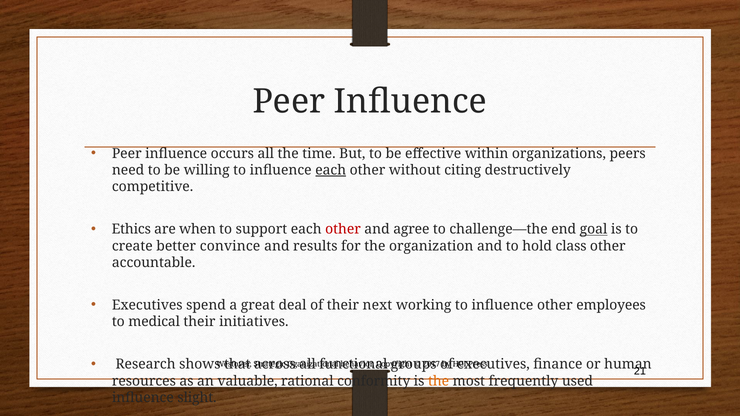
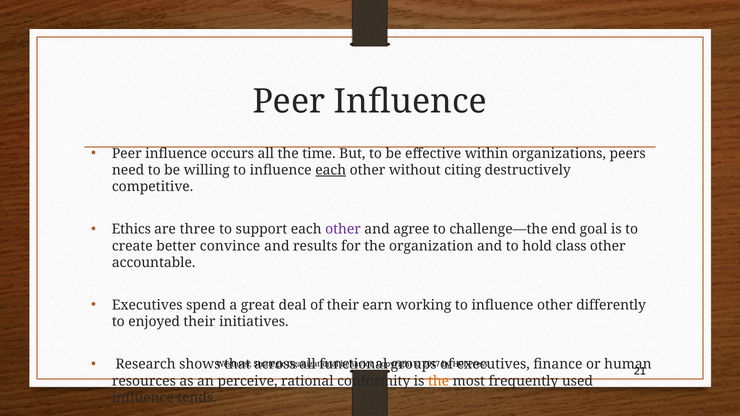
when: when -> three
other at (343, 229) colour: red -> purple
goal underline: present -> none
next: next -> earn
employees: employees -> differently
medical: medical -> enjoyed
valuable: valuable -> perceive
slight: slight -> tends
